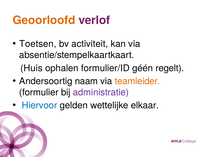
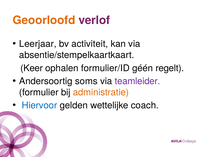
Toetsen: Toetsen -> Leerjaar
Huis: Huis -> Keer
naam: naam -> soms
teamleider colour: orange -> purple
administratie colour: purple -> orange
elkaar: elkaar -> coach
